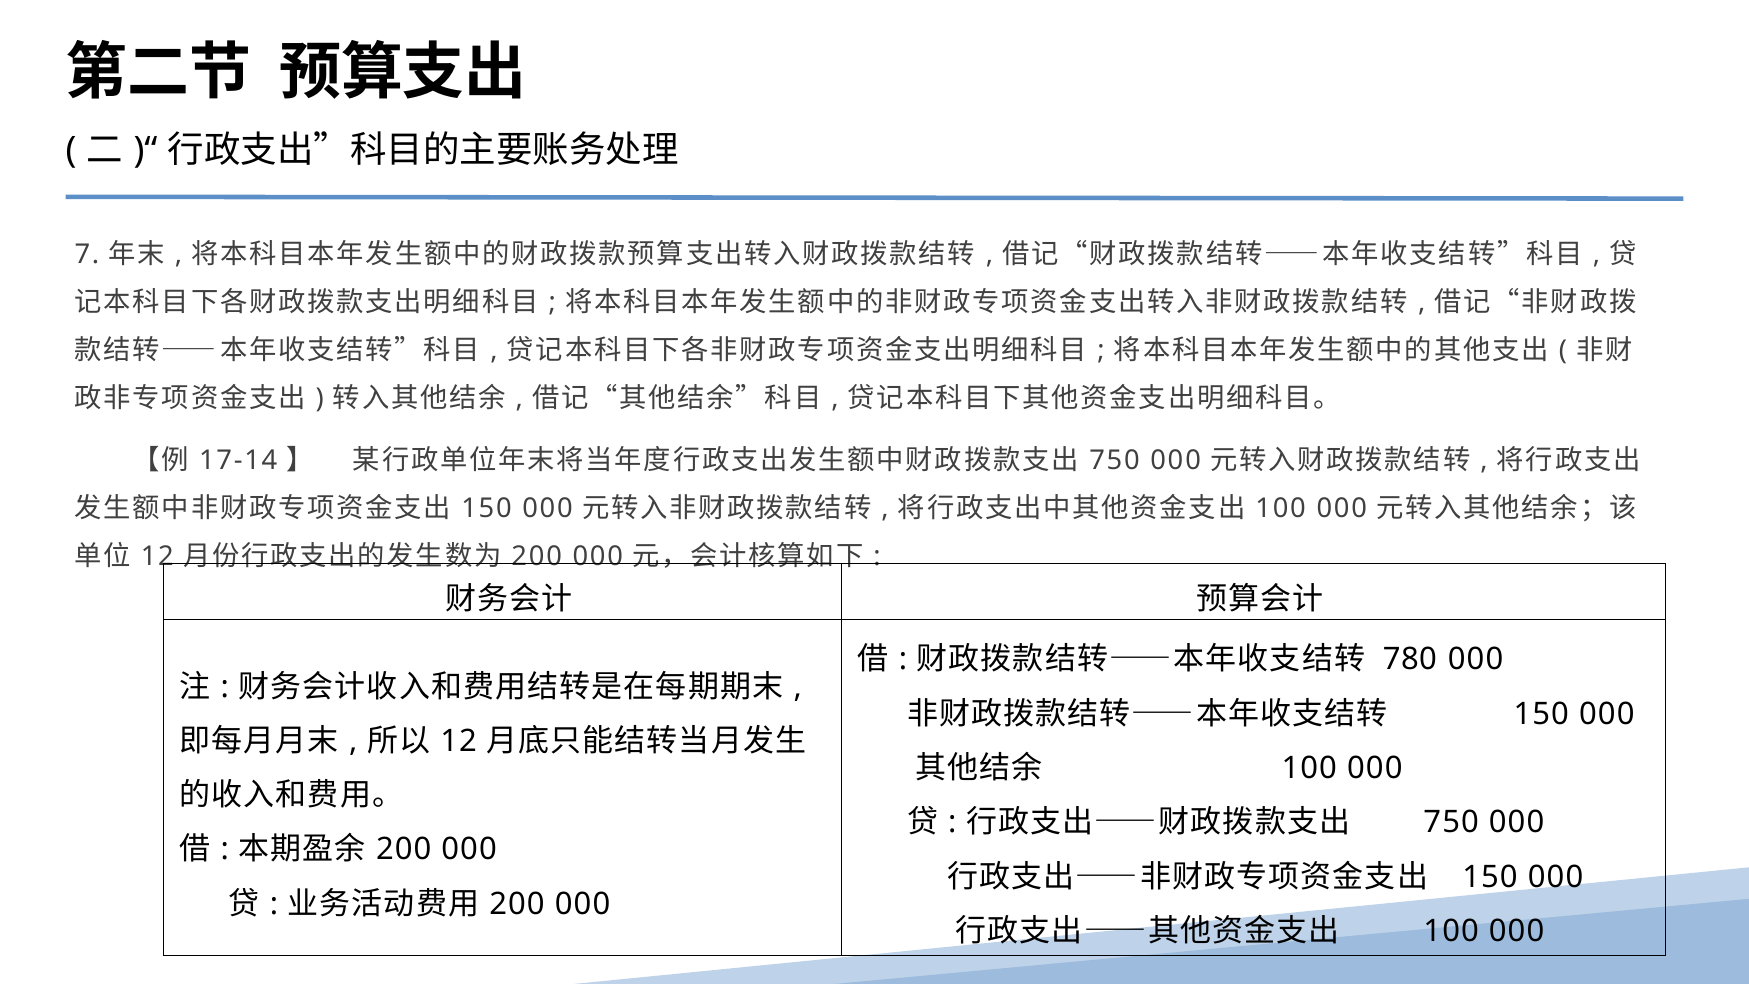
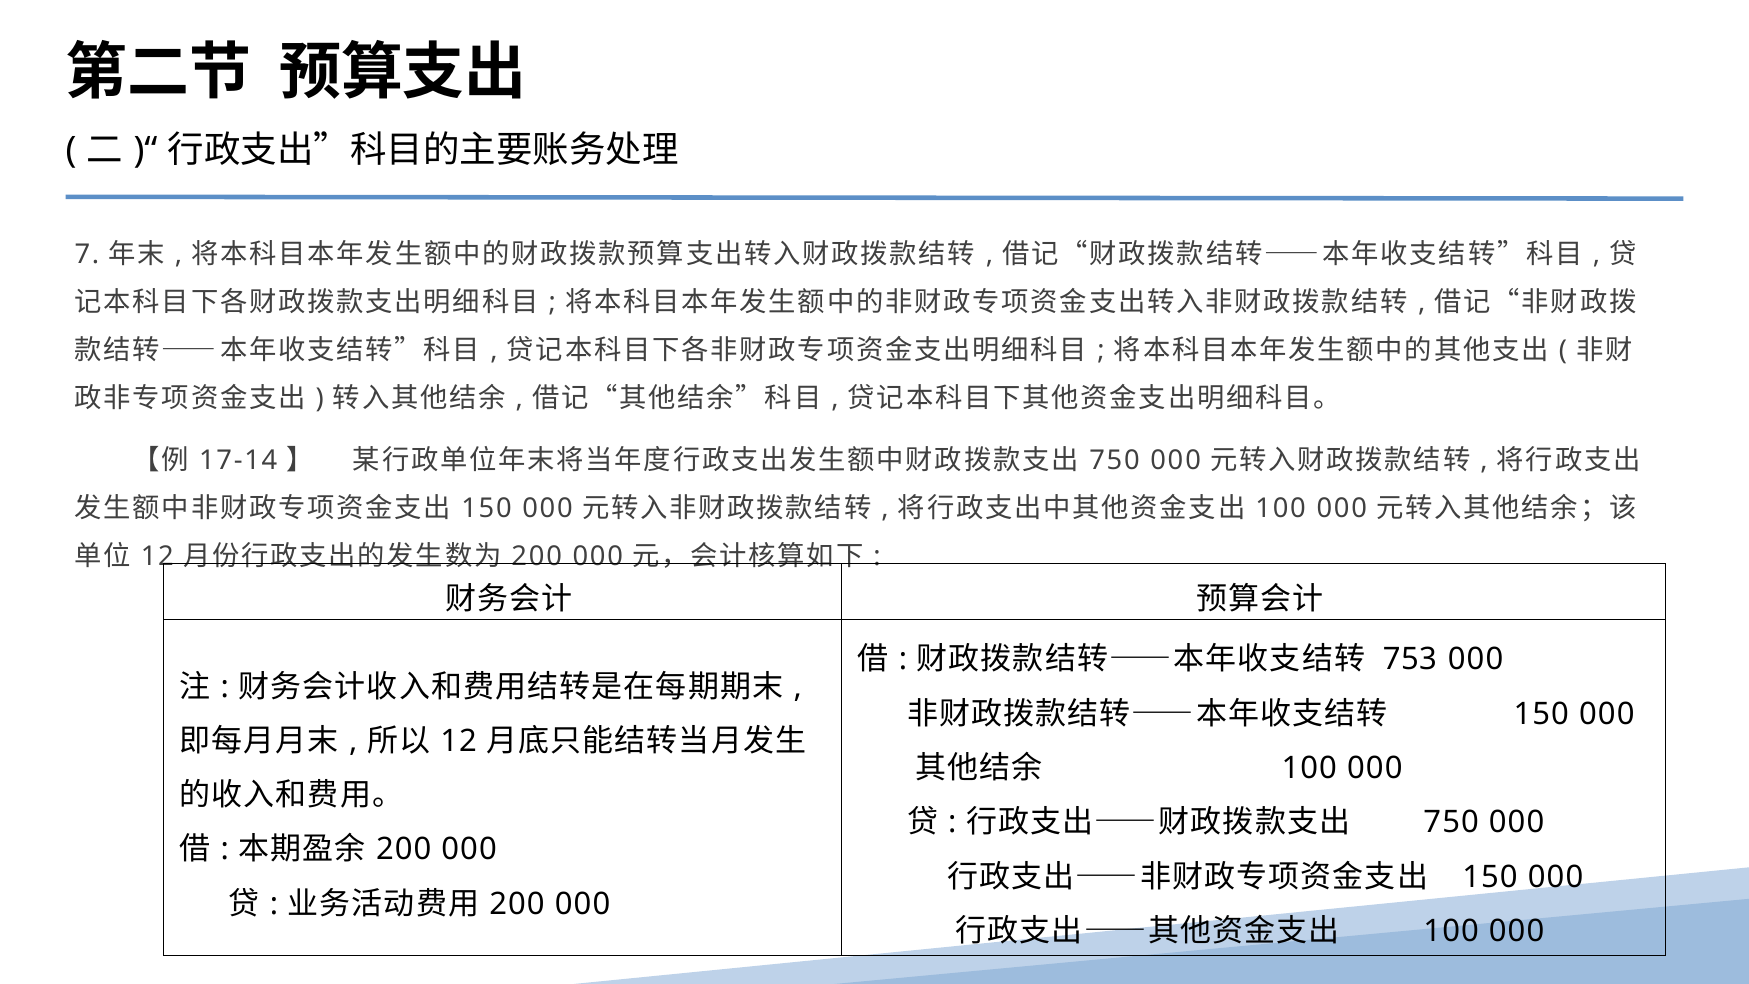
780: 780 -> 753
